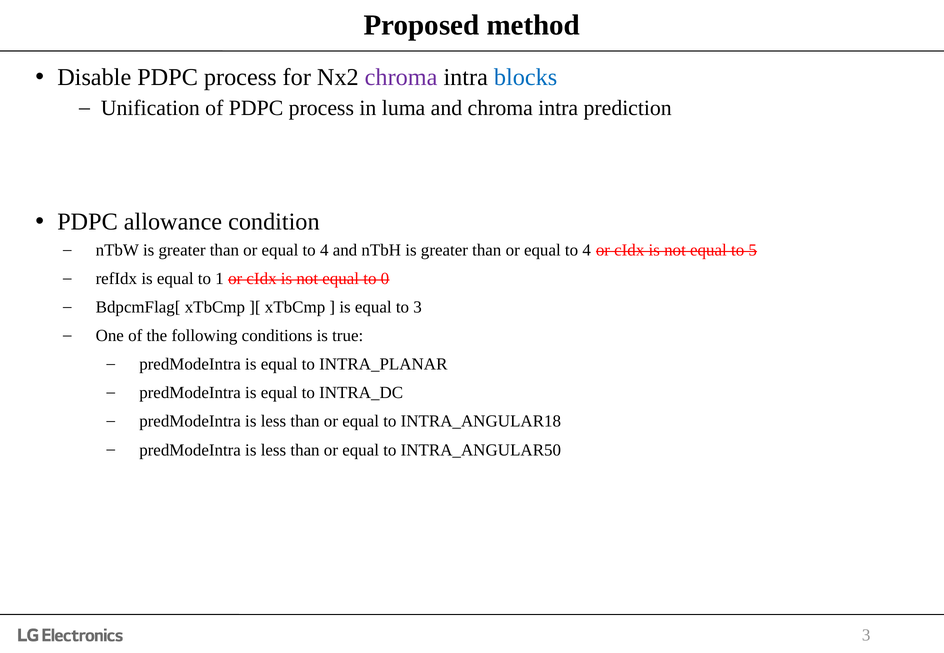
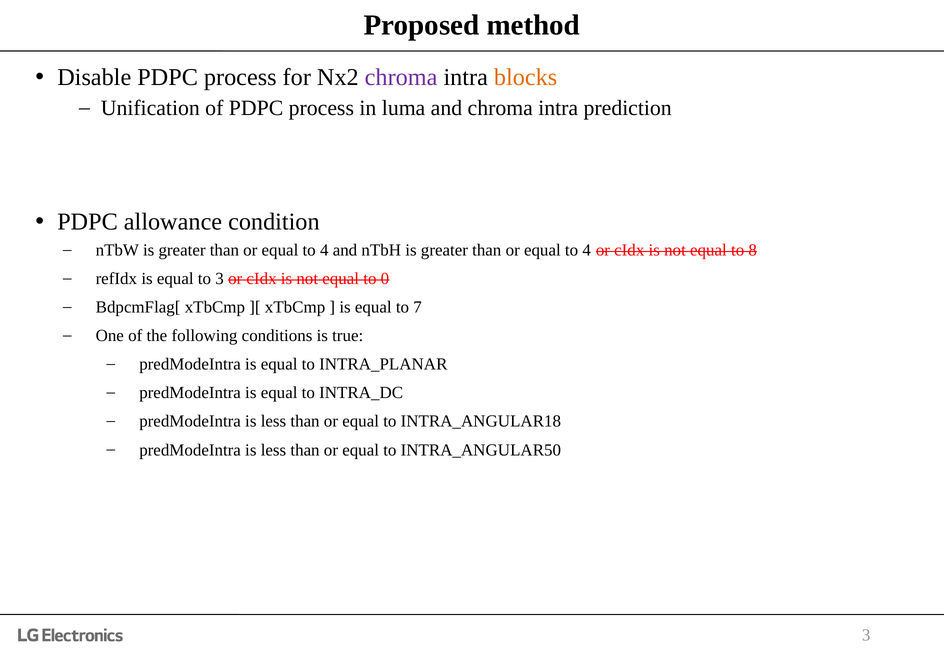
blocks colour: blue -> orange
5: 5 -> 8
to 1: 1 -> 3
to 3: 3 -> 7
